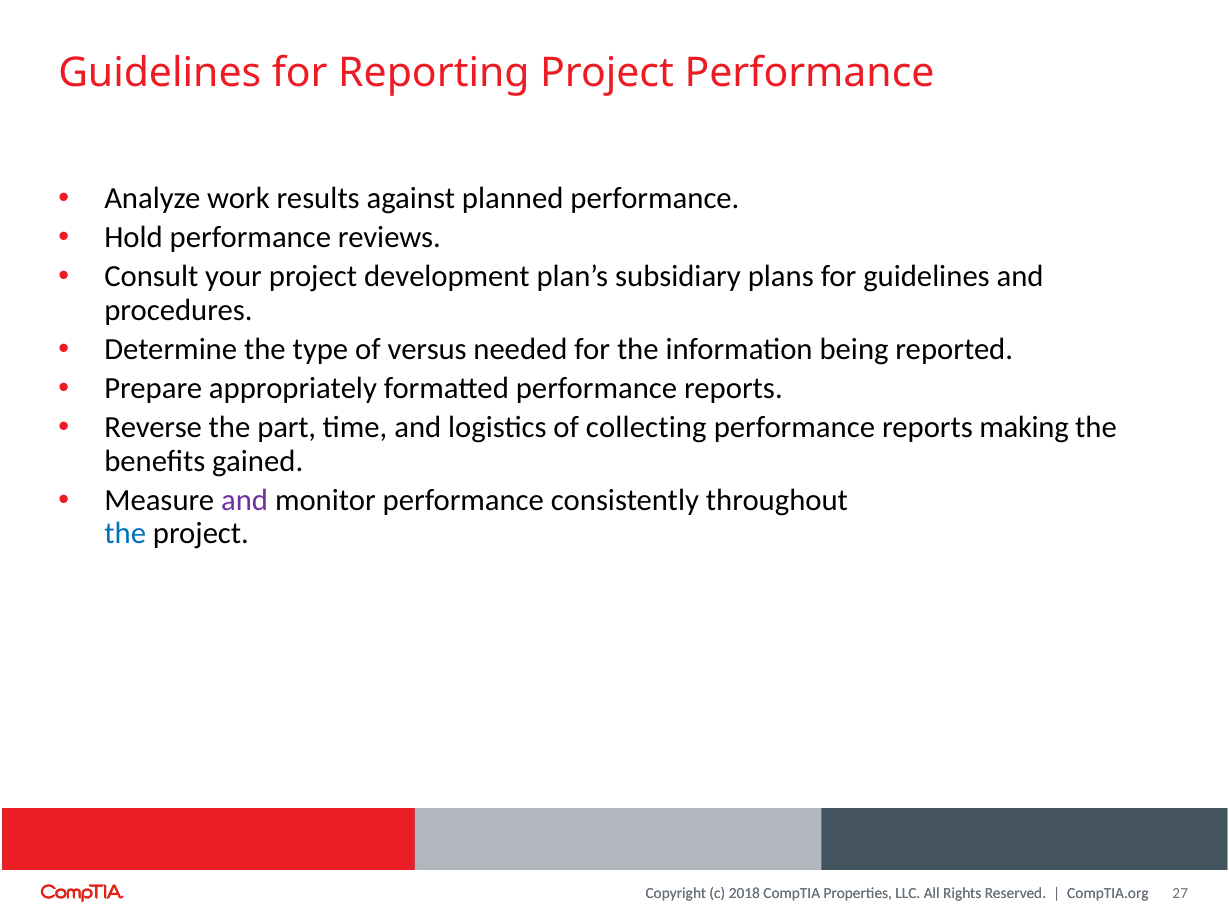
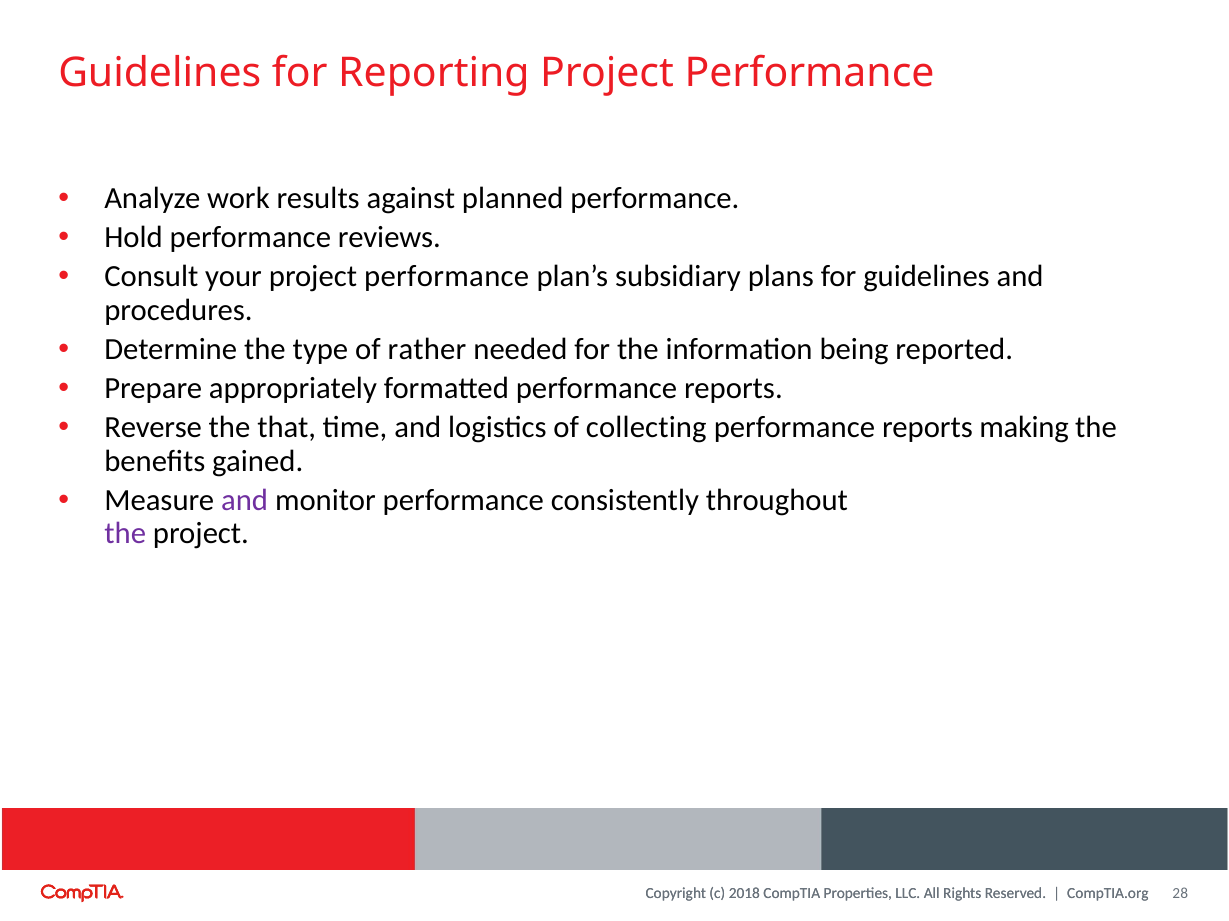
your project development: development -> performance
versus: versus -> rather
part: part -> that
the at (125, 534) colour: blue -> purple
27: 27 -> 28
